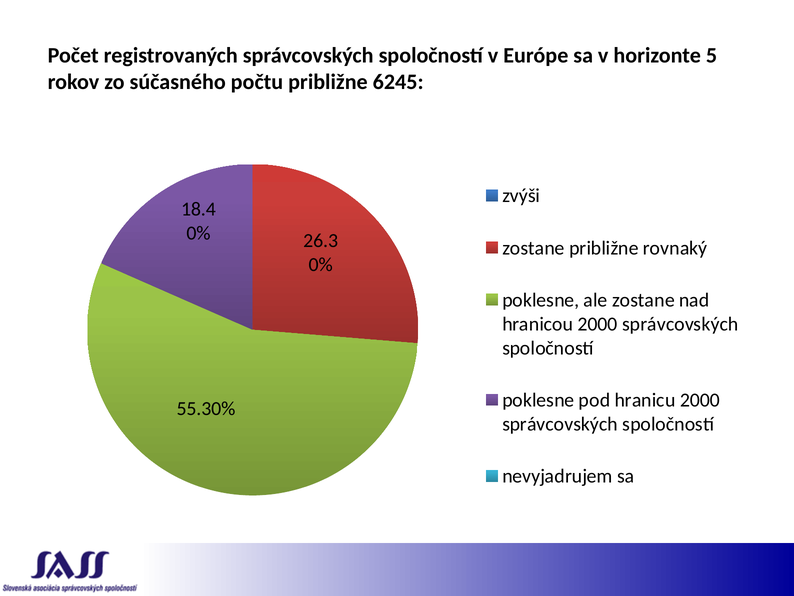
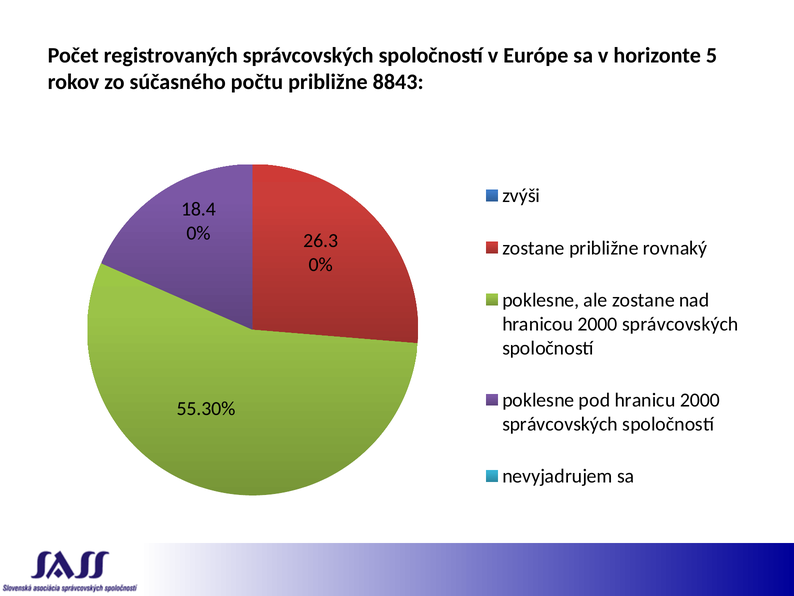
6245: 6245 -> 8843
